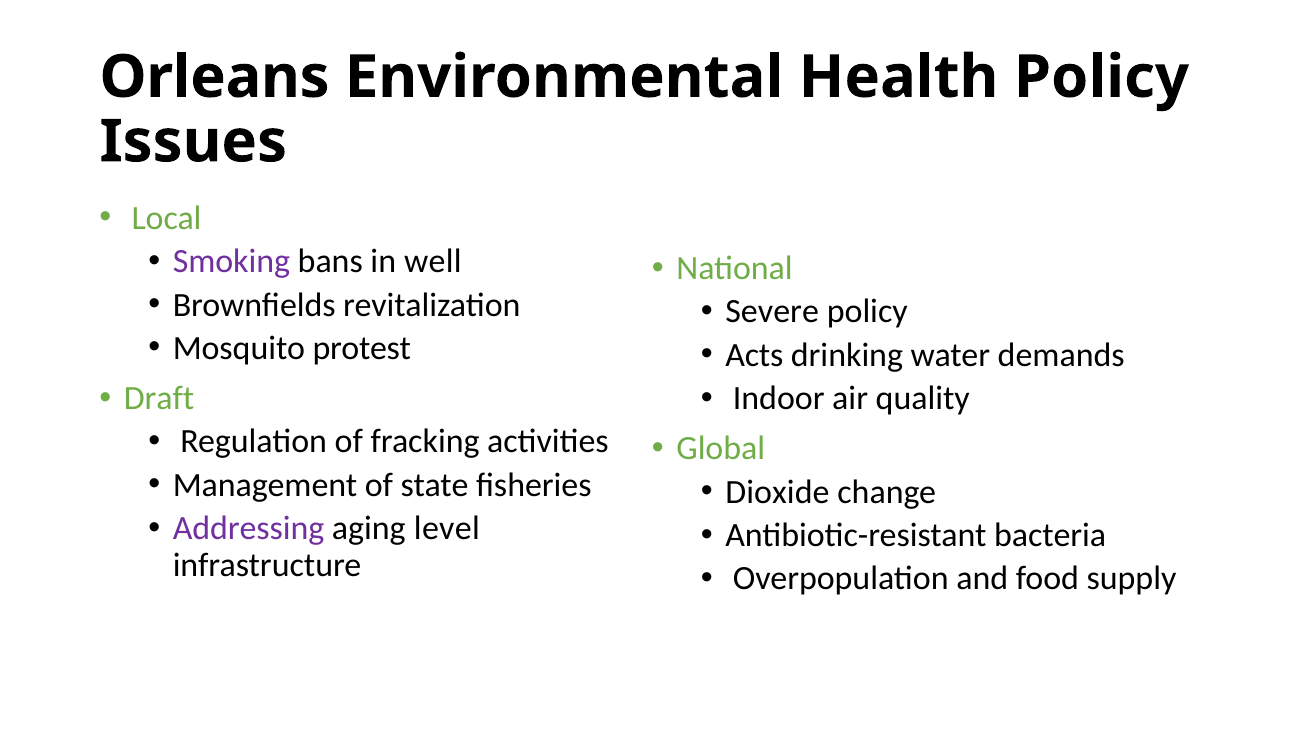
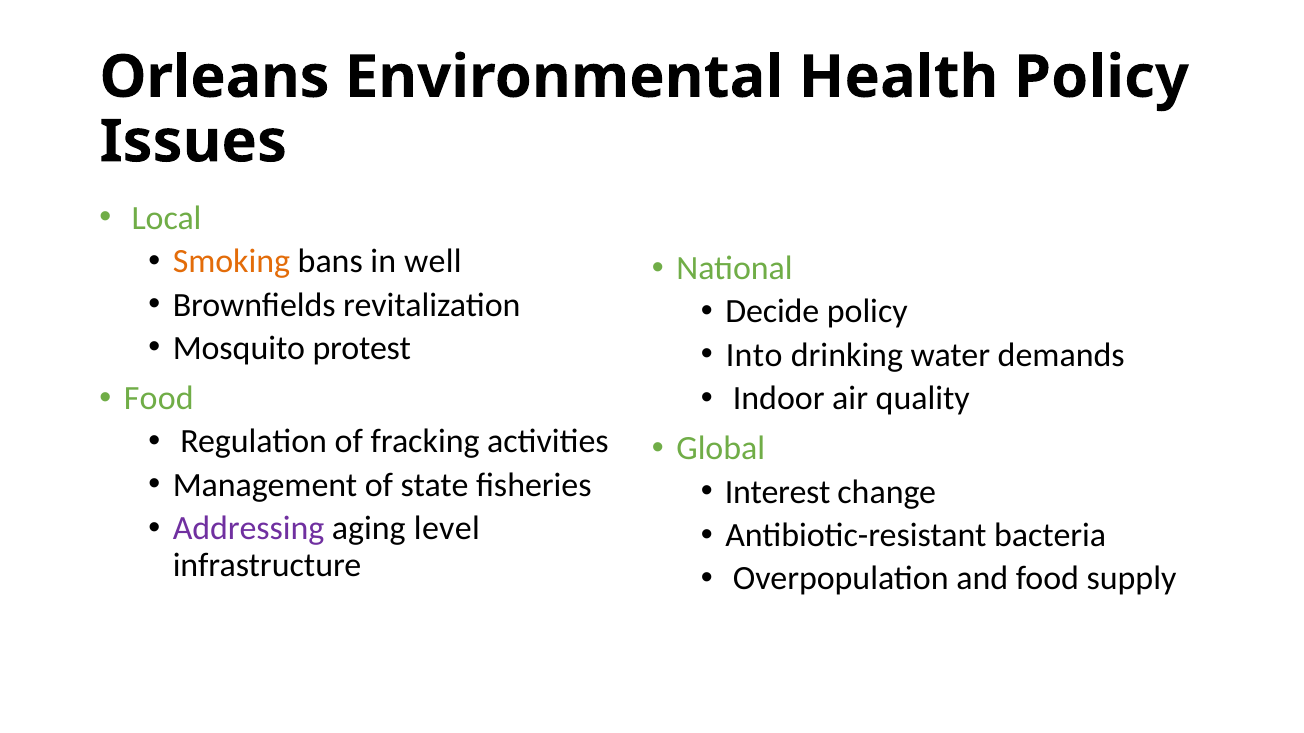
Smoking colour: purple -> orange
Severe: Severe -> Decide
Acts: Acts -> Into
Draft at (159, 399): Draft -> Food
Dioxide: Dioxide -> Interest
